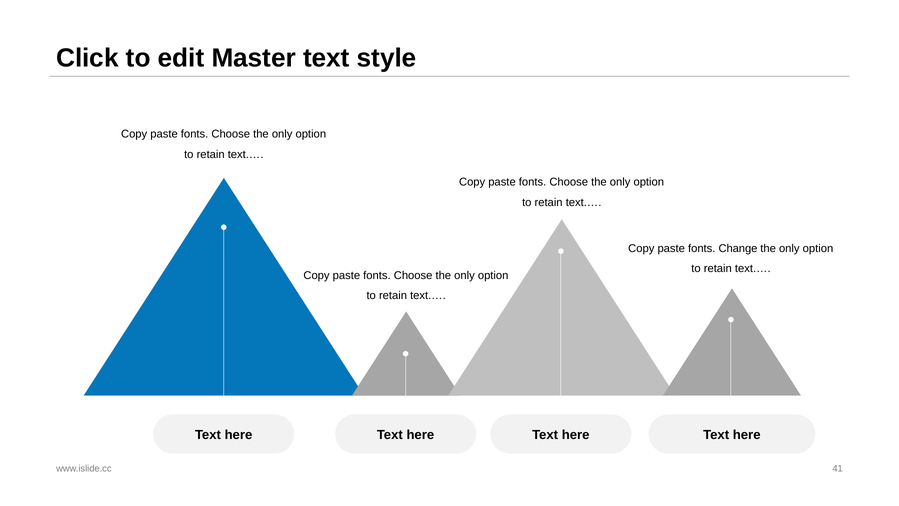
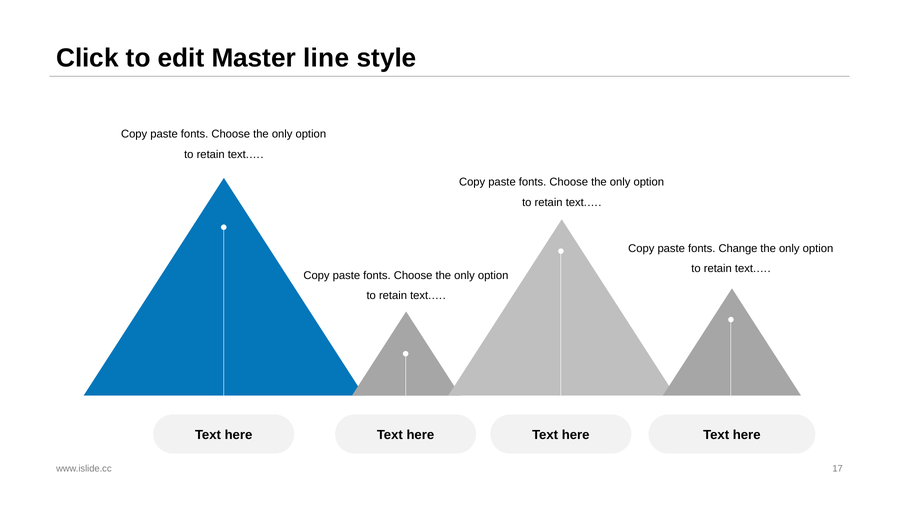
Master text: text -> line
41: 41 -> 17
